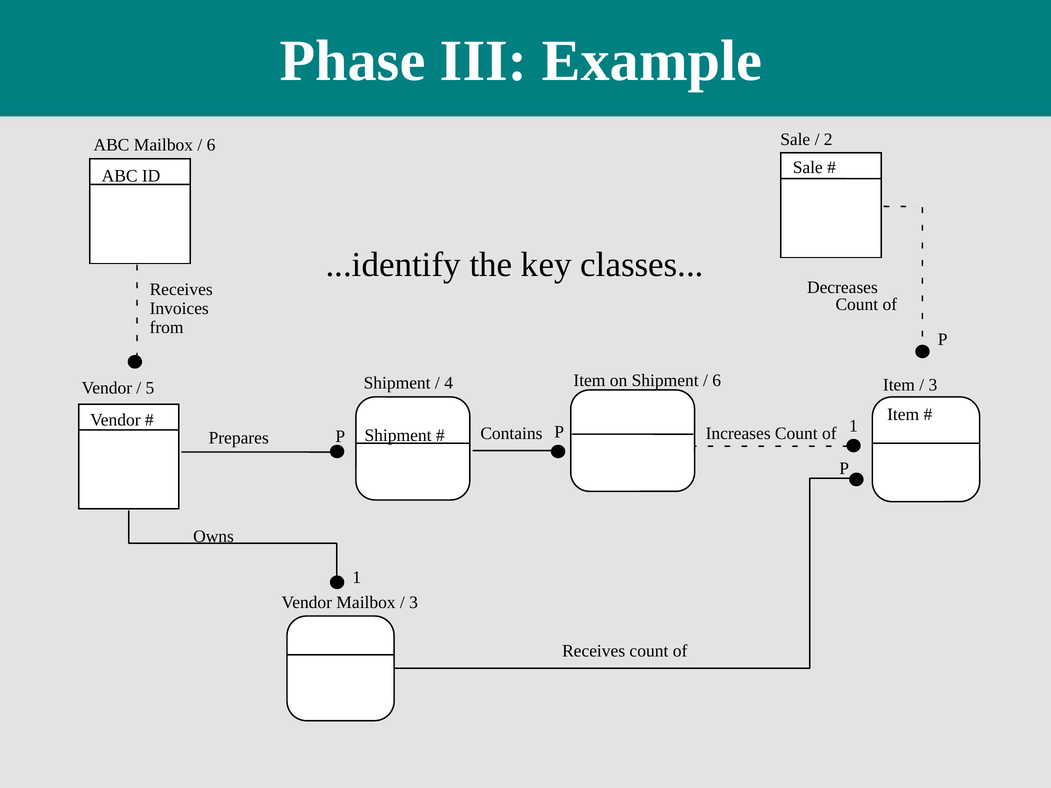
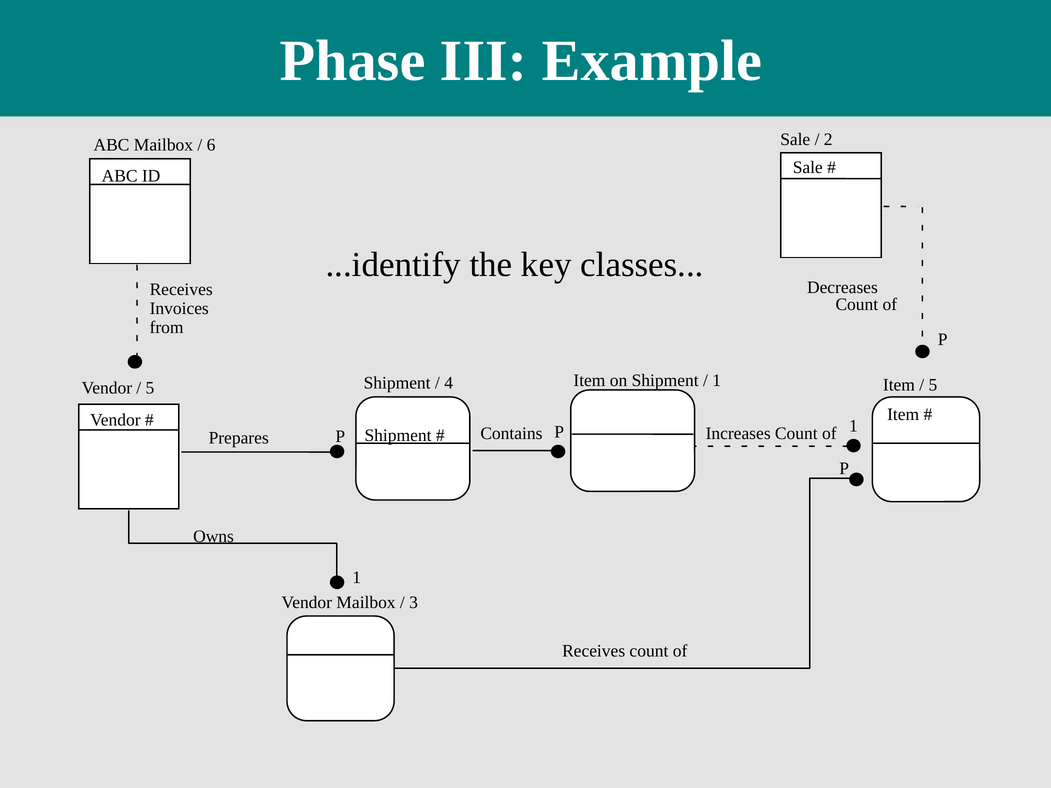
6 at (717, 380): 6 -> 1
3 at (933, 385): 3 -> 5
